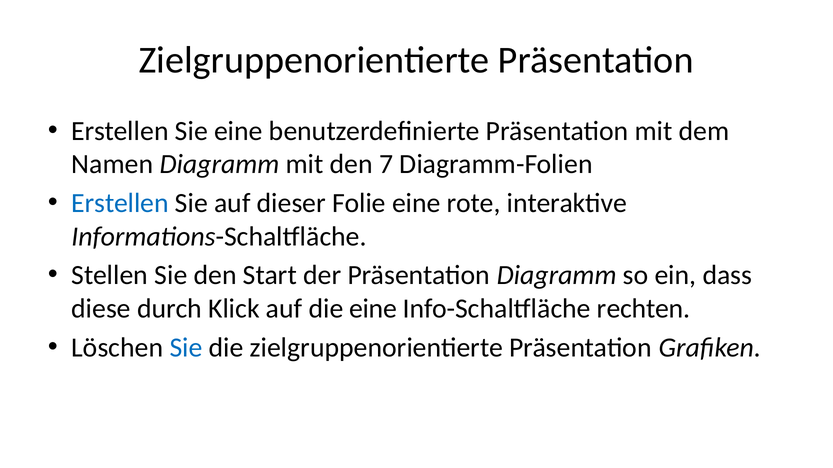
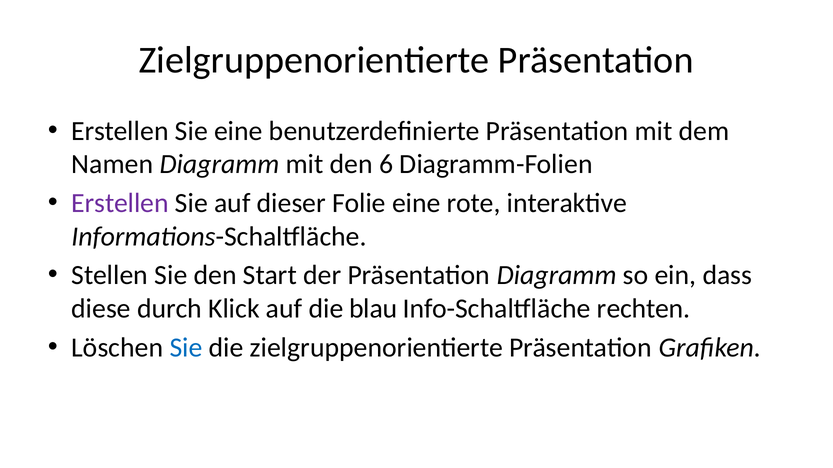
7: 7 -> 6
Erstellen at (120, 203) colour: blue -> purple
die eine: eine -> blau
